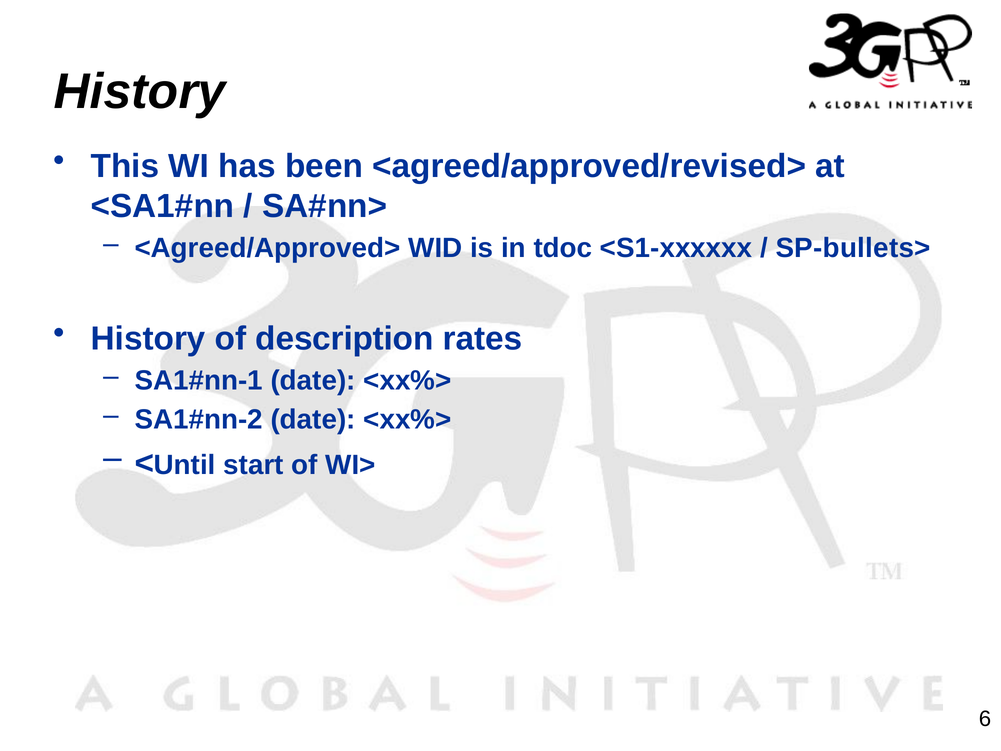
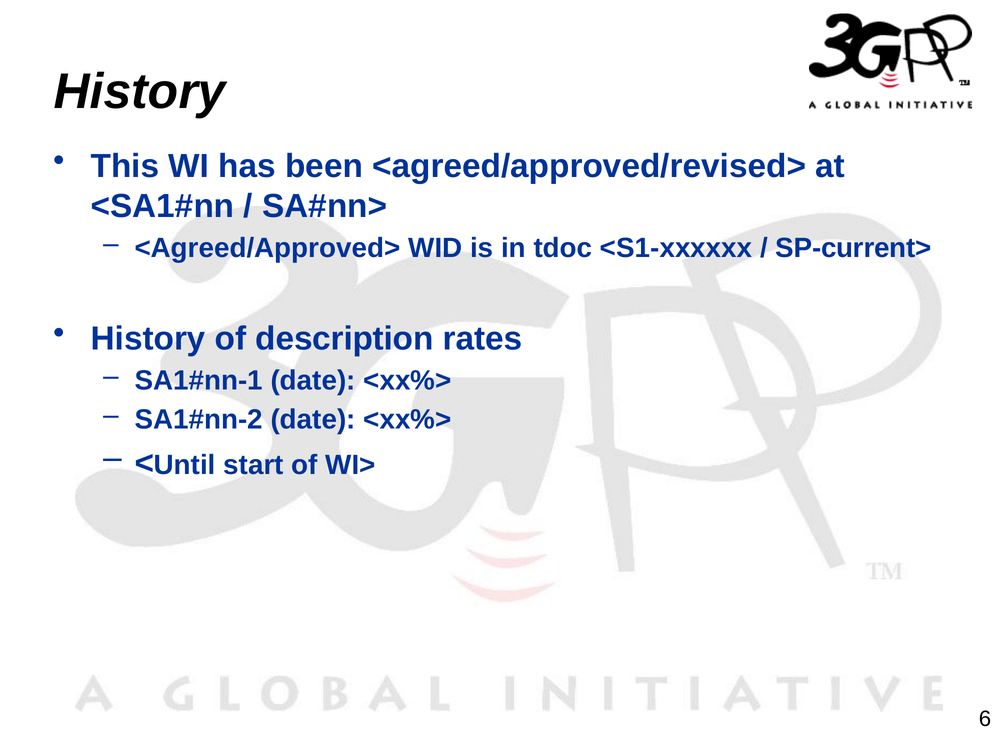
SP-bullets>: SP-bullets> -> SP-current>
